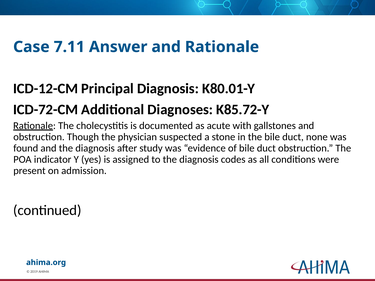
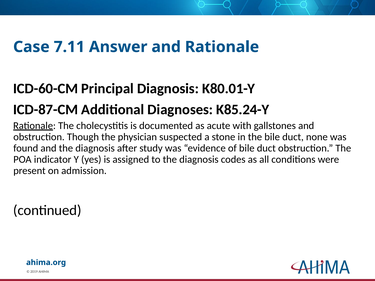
ICD-12-CM: ICD-12-CM -> ICD-60-CM
ICD-72-CM: ICD-72-CM -> ICD-87-CM
K85.72-Y: K85.72-Y -> K85.24-Y
